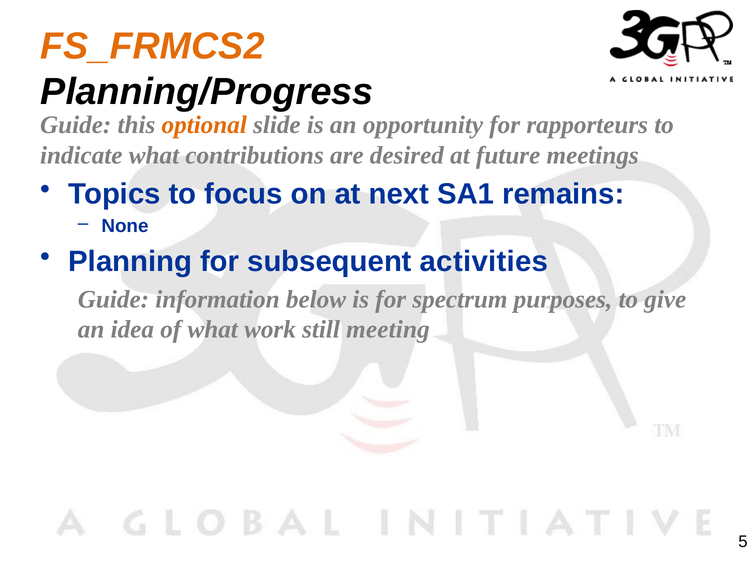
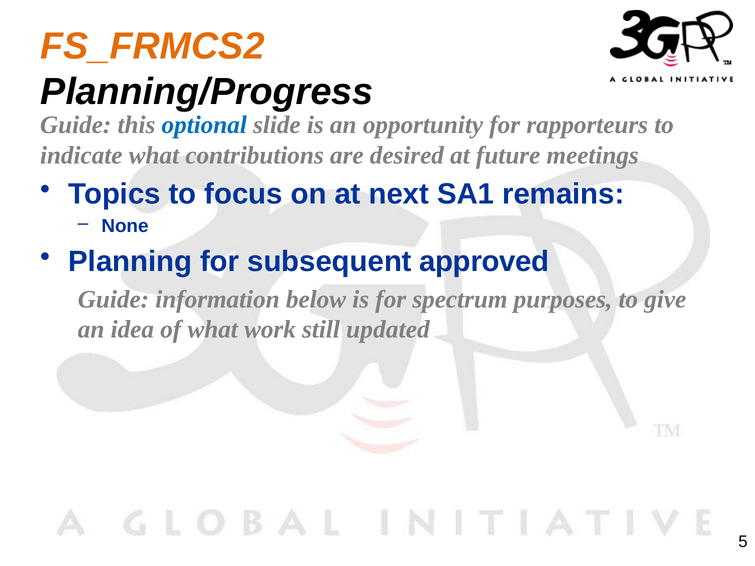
optional colour: orange -> blue
activities: activities -> approved
meeting: meeting -> updated
